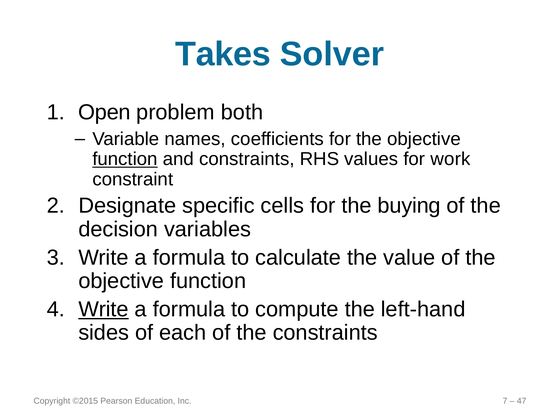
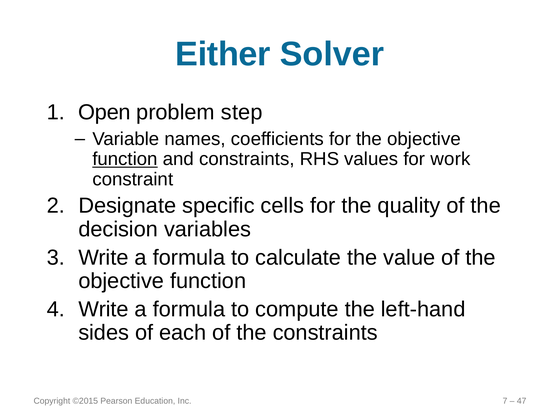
Takes: Takes -> Either
both: both -> step
buying: buying -> quality
Write at (104, 309) underline: present -> none
